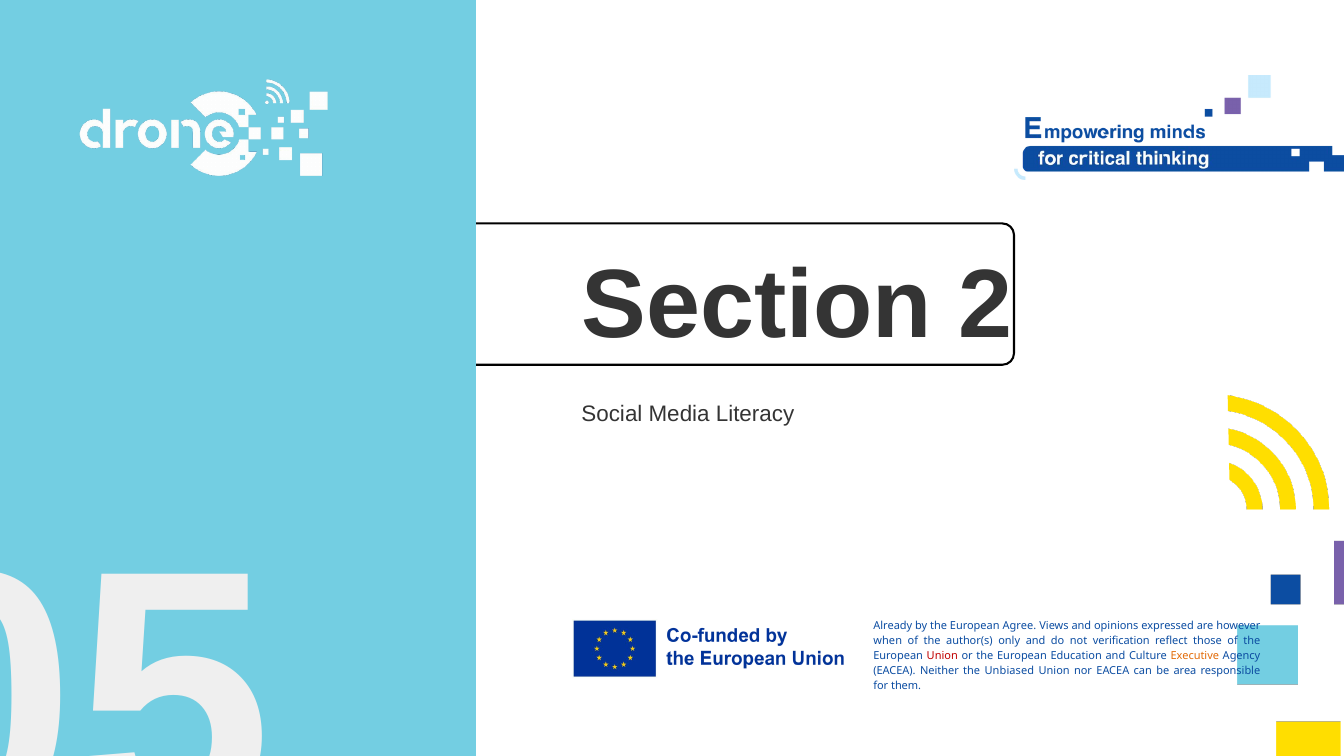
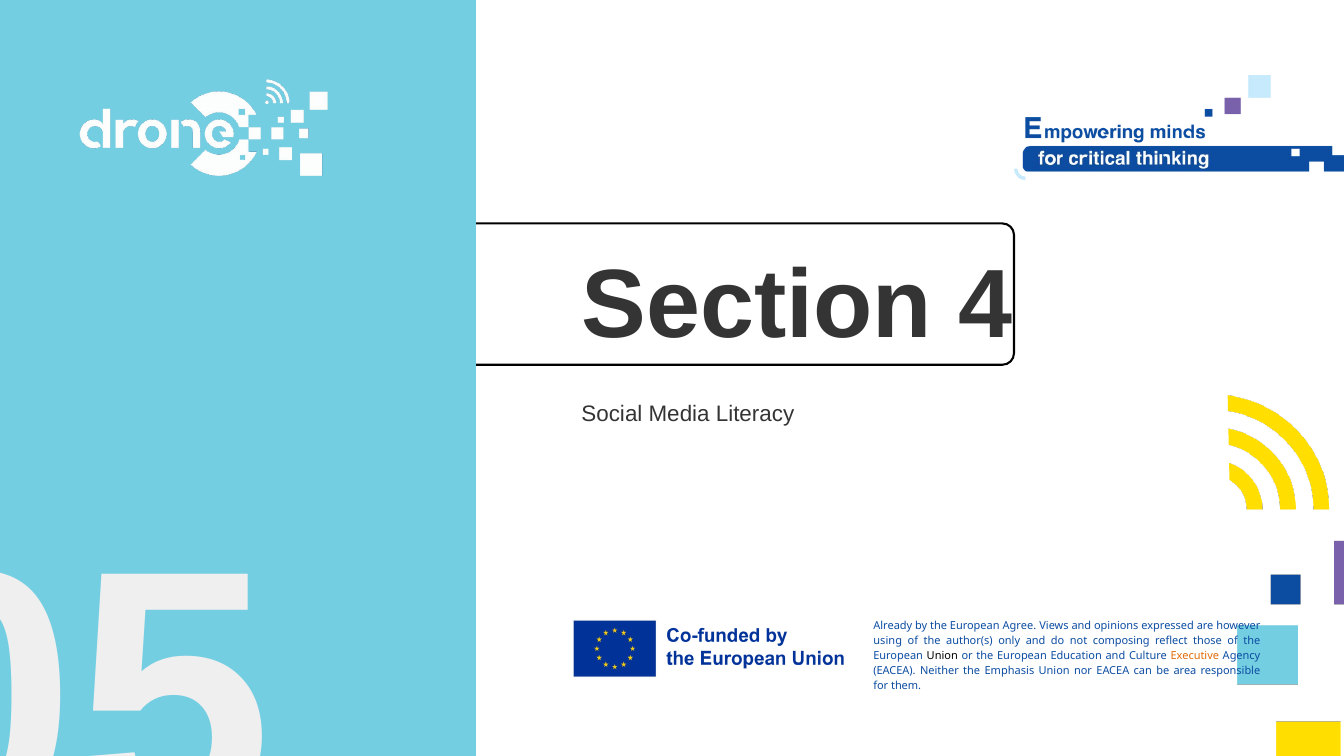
2: 2 -> 4
when: when -> using
verification: verification -> composing
Union at (942, 656) colour: red -> black
Unbiased: Unbiased -> Emphasis
